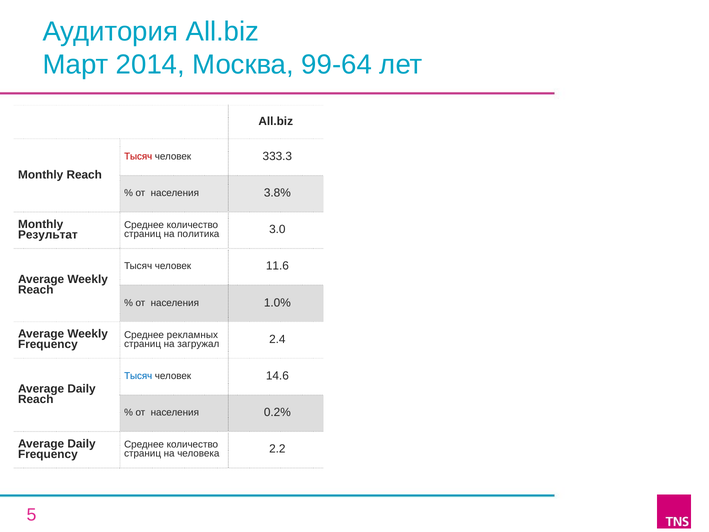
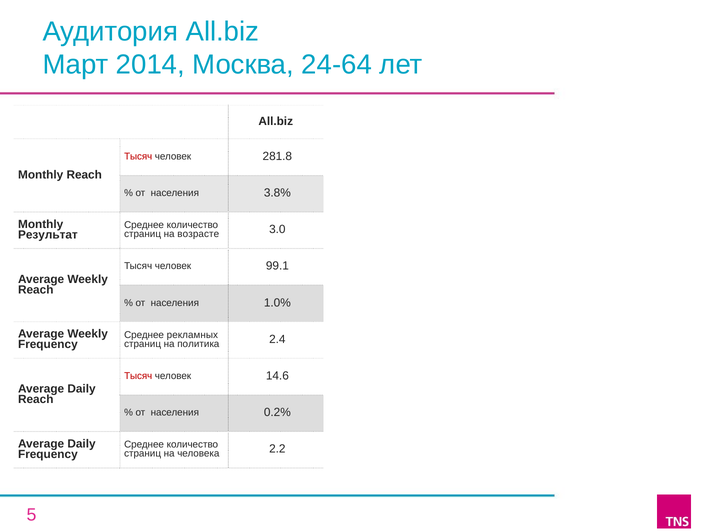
99-64: 99-64 -> 24-64
333.3: 333.3 -> 281.8
политика: политика -> возрасте
11.6: 11.6 -> 99.1
загружал: загружал -> политика
Тысяч at (138, 376) colour: blue -> red
